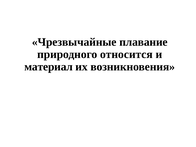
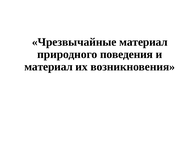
Чрезвычайные плавание: плавание -> материал
относится: относится -> поведения
